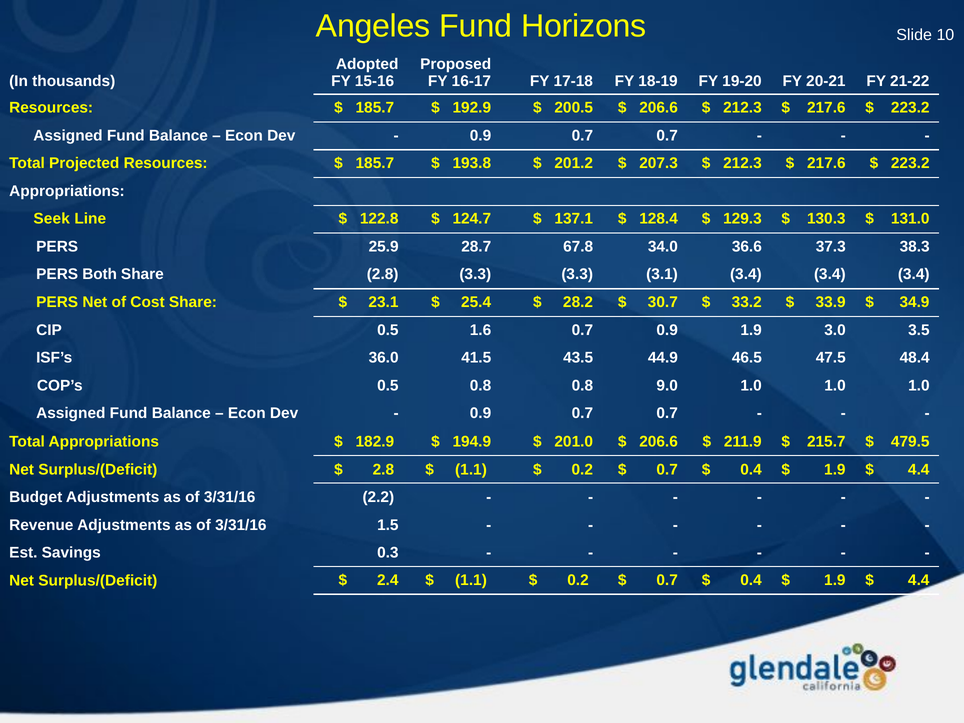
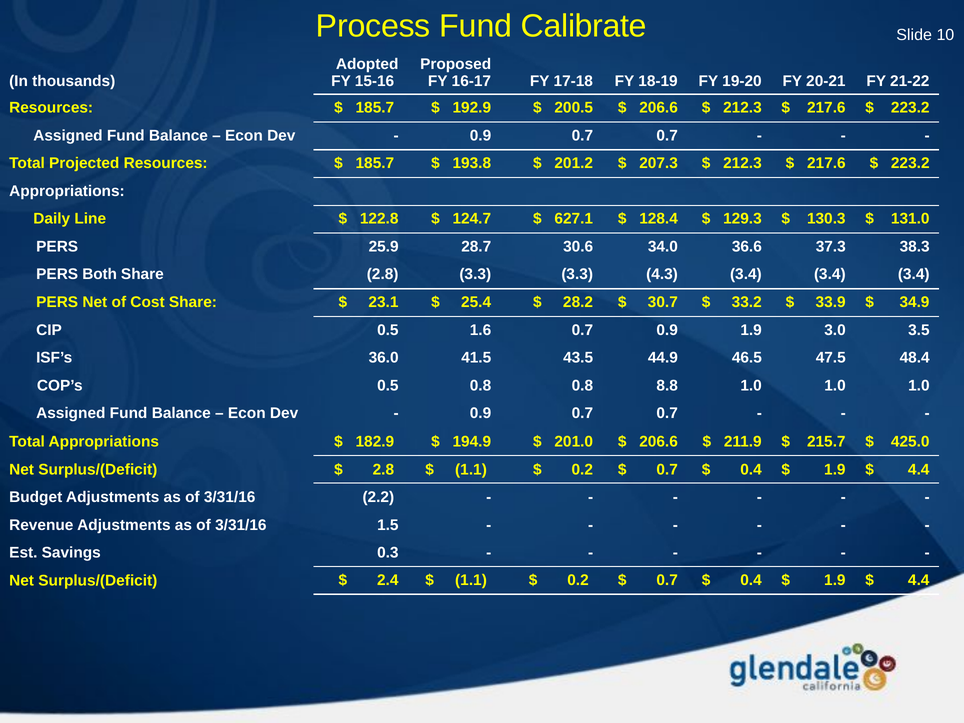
Angeles: Angeles -> Process
Horizons: Horizons -> Calibrate
Seek: Seek -> Daily
137.1: 137.1 -> 627.1
67.8: 67.8 -> 30.6
3.1: 3.1 -> 4.3
9.0: 9.0 -> 8.8
479.5: 479.5 -> 425.0
